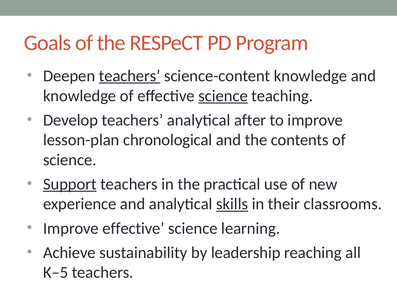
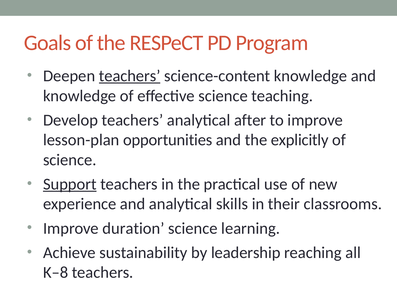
science at (223, 96) underline: present -> none
chronological: chronological -> opportunities
contents: contents -> explicitly
skills underline: present -> none
Improve effective: effective -> duration
K–5: K–5 -> K–8
